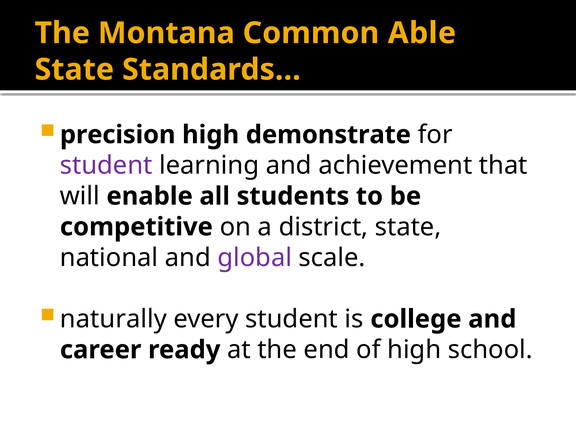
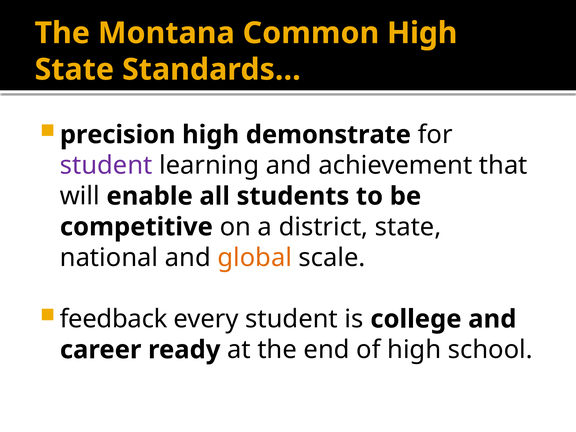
Common Able: Able -> High
global colour: purple -> orange
naturally: naturally -> feedback
